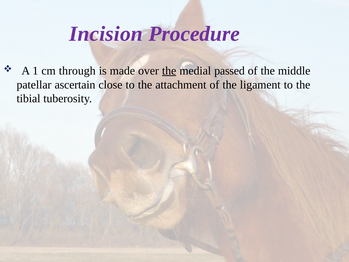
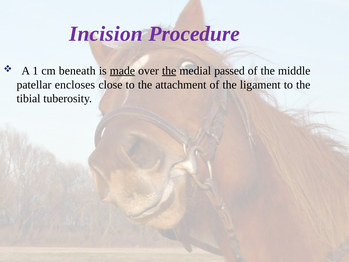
through: through -> beneath
made underline: none -> present
ascertain: ascertain -> encloses
